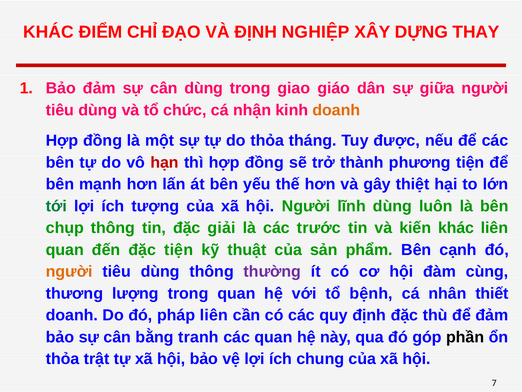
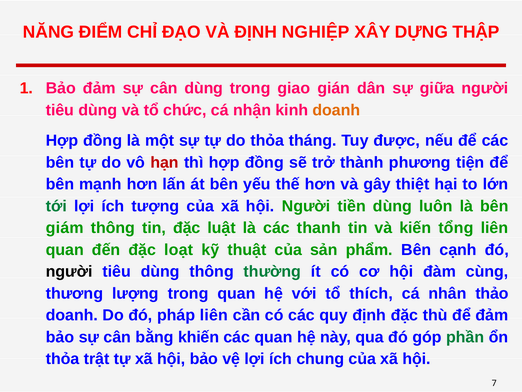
KHÁC at (48, 32): KHÁC -> NĂNG
THAY: THAY -> THẬP
giáo: giáo -> gián
lĩnh: lĩnh -> tiền
chụp: chụp -> giám
giải: giải -> luật
trước: trước -> thanh
kiến khác: khác -> tổng
đặc tiện: tiện -> loạt
người at (69, 271) colour: orange -> black
thường colour: purple -> green
bệnh: bệnh -> thích
thiết: thiết -> thảo
tranh: tranh -> khiến
phần colour: black -> green
